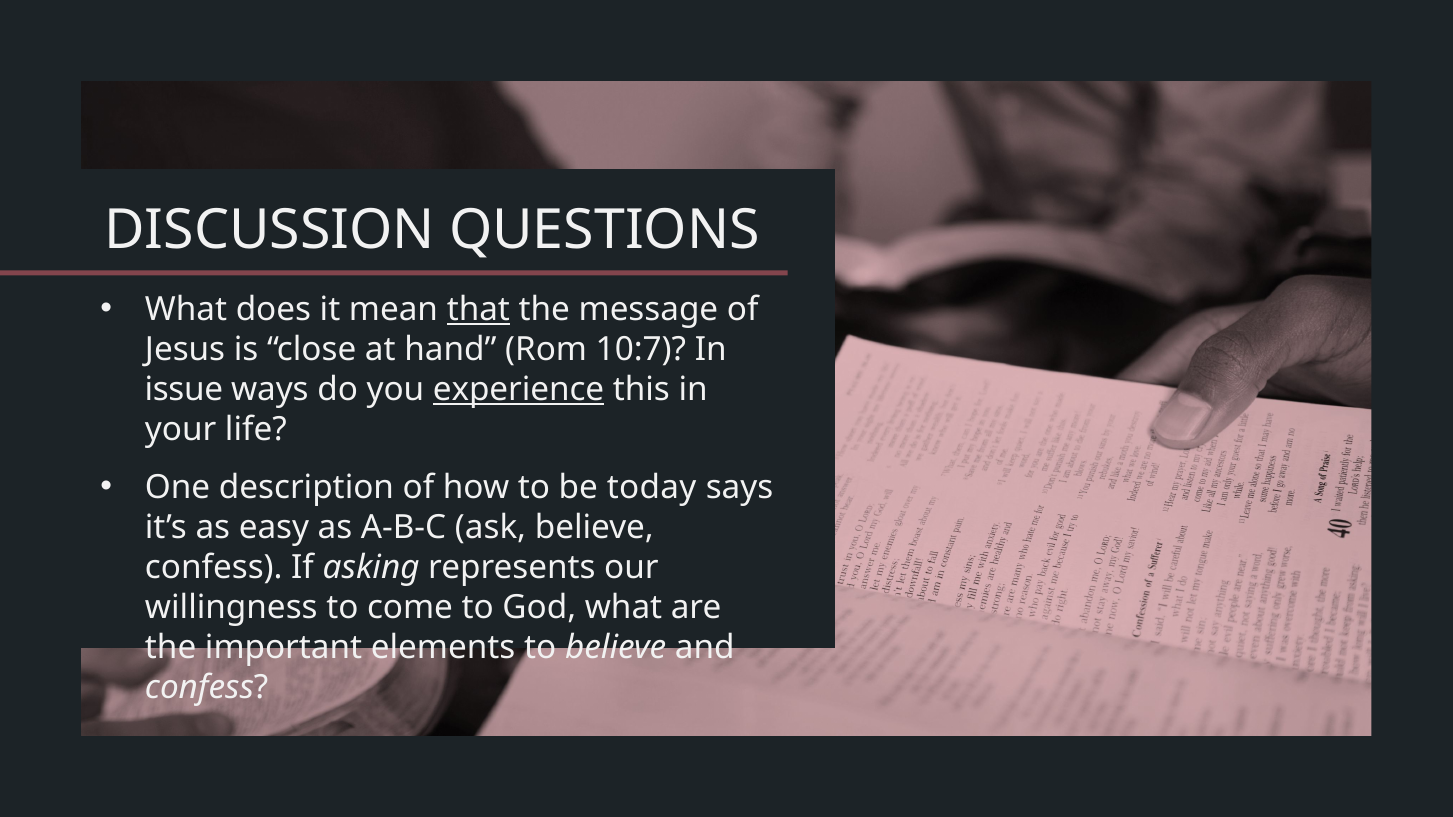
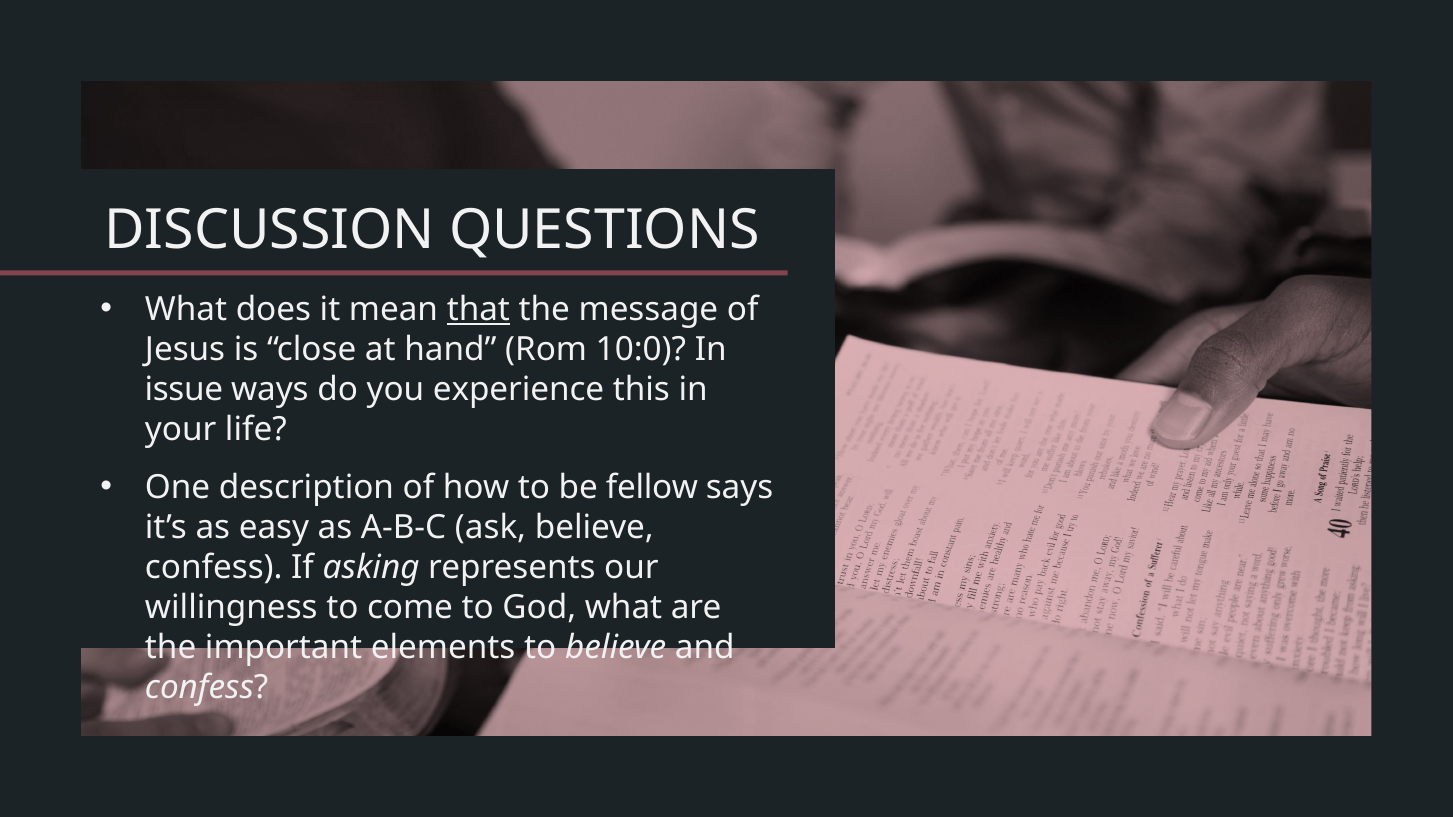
10:7: 10:7 -> 10:0
experience underline: present -> none
today: today -> fellow
